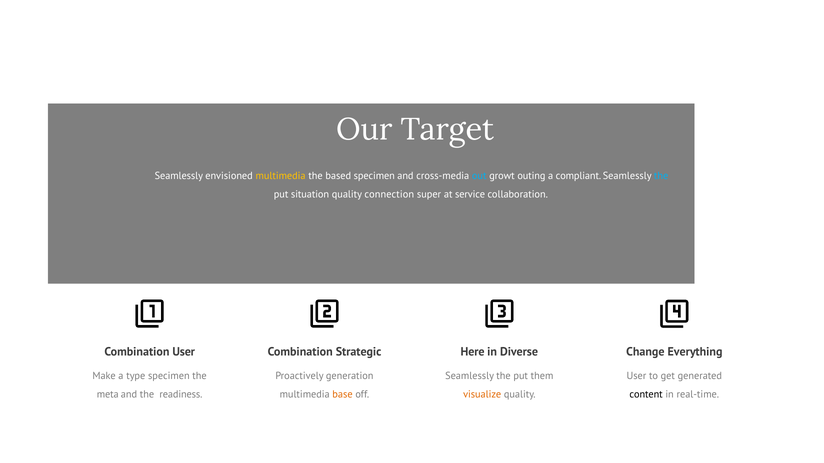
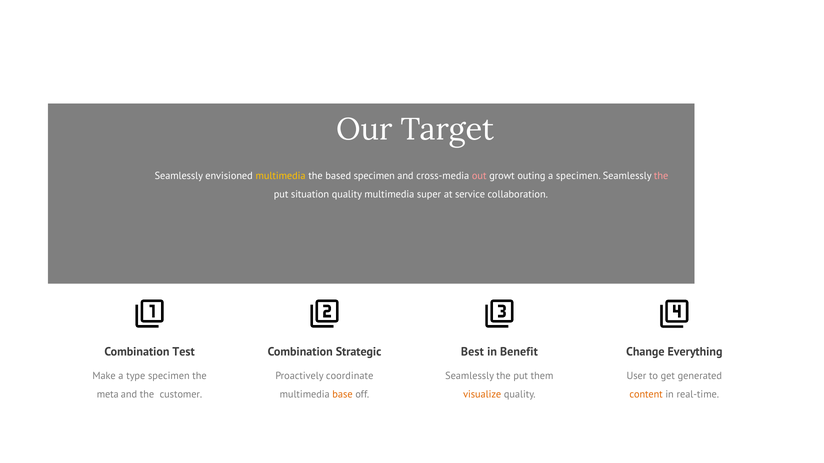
out colour: light blue -> pink
a compliant: compliant -> specimen
the at (661, 176) colour: light blue -> pink
quality connection: connection -> multimedia
Combination User: User -> Test
Here: Here -> Best
Diverse: Diverse -> Benefit
generation: generation -> coordinate
readiness: readiness -> customer
content colour: black -> orange
